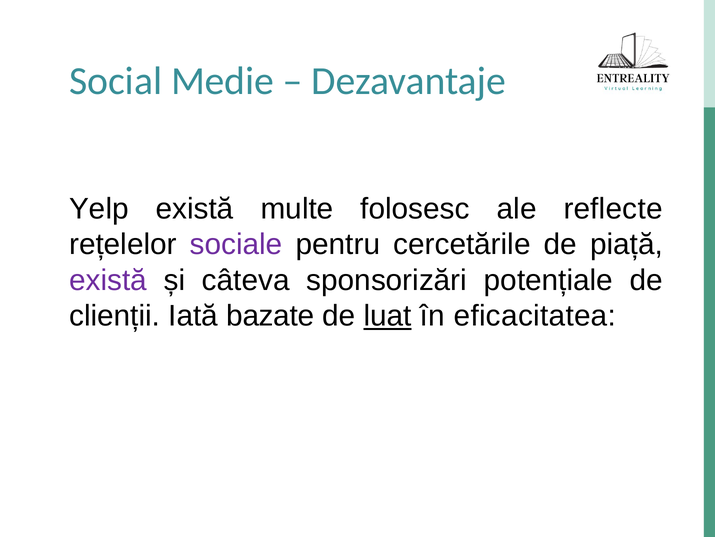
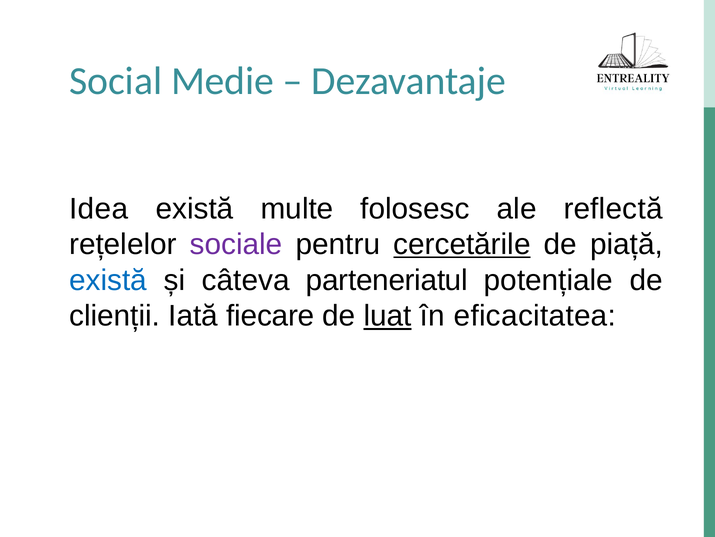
Yelp: Yelp -> Idea
reflecte: reflecte -> reflectă
cercetările underline: none -> present
există at (108, 280) colour: purple -> blue
sponsorizări: sponsorizări -> parteneriatul
bazate: bazate -> fiecare
